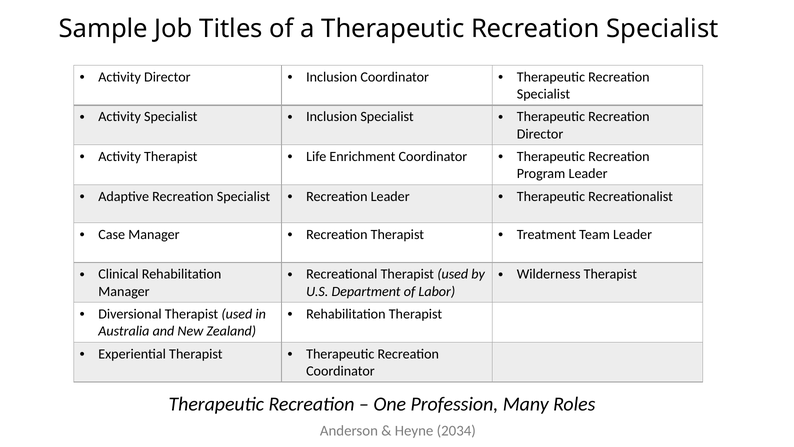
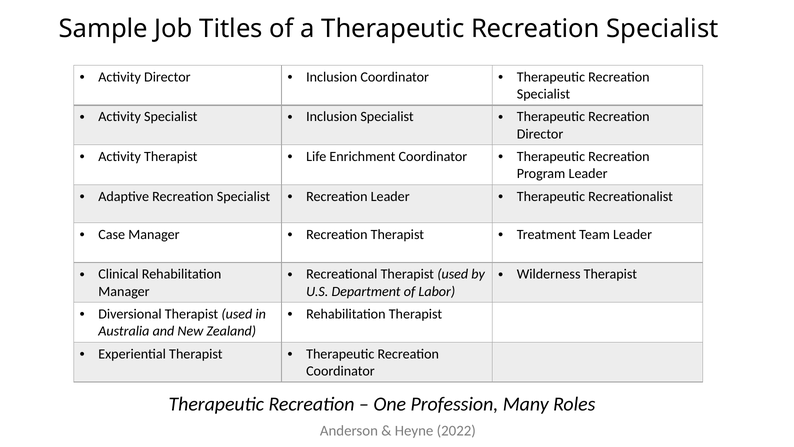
2034: 2034 -> 2022
